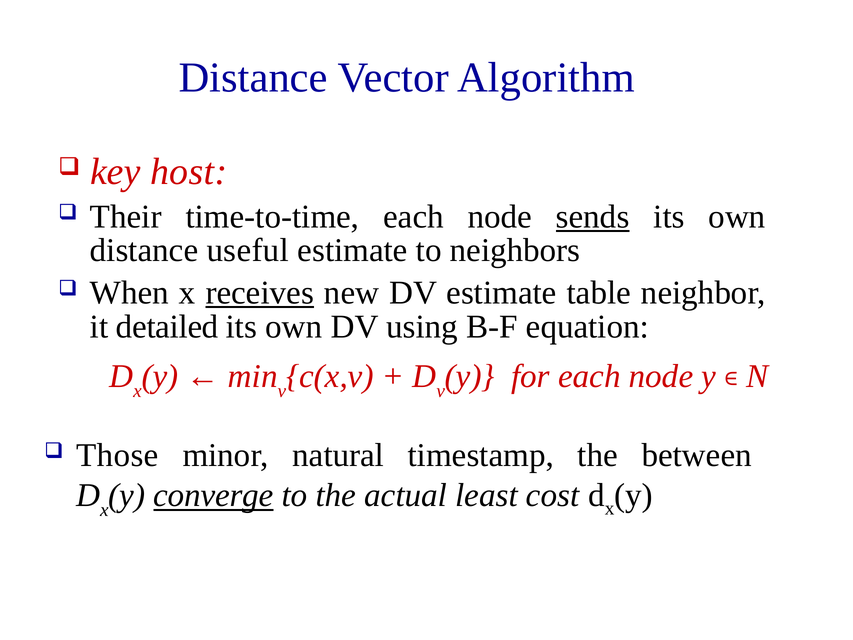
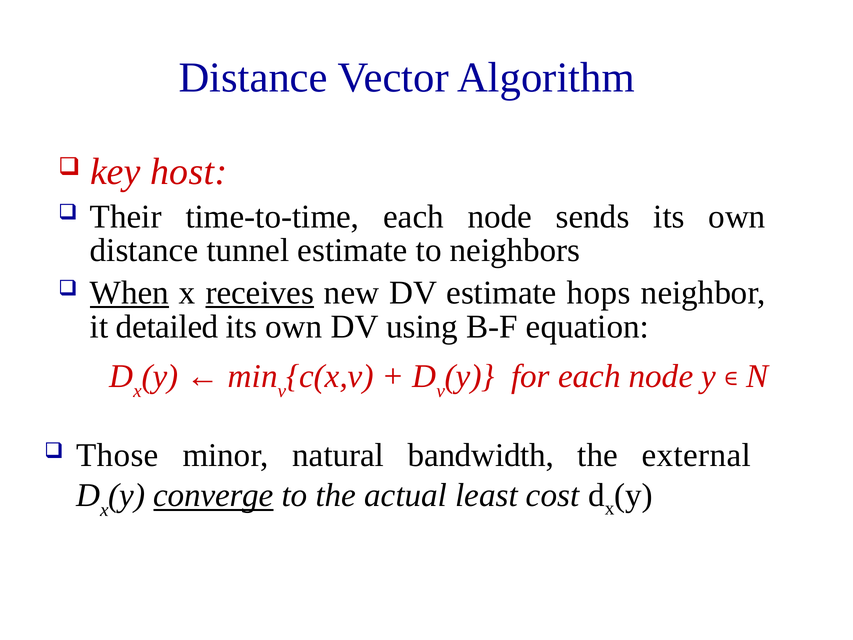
sends underline: present -> none
useful: useful -> tunnel
When underline: none -> present
table: table -> hops
timestamp: timestamp -> bandwidth
between: between -> external
